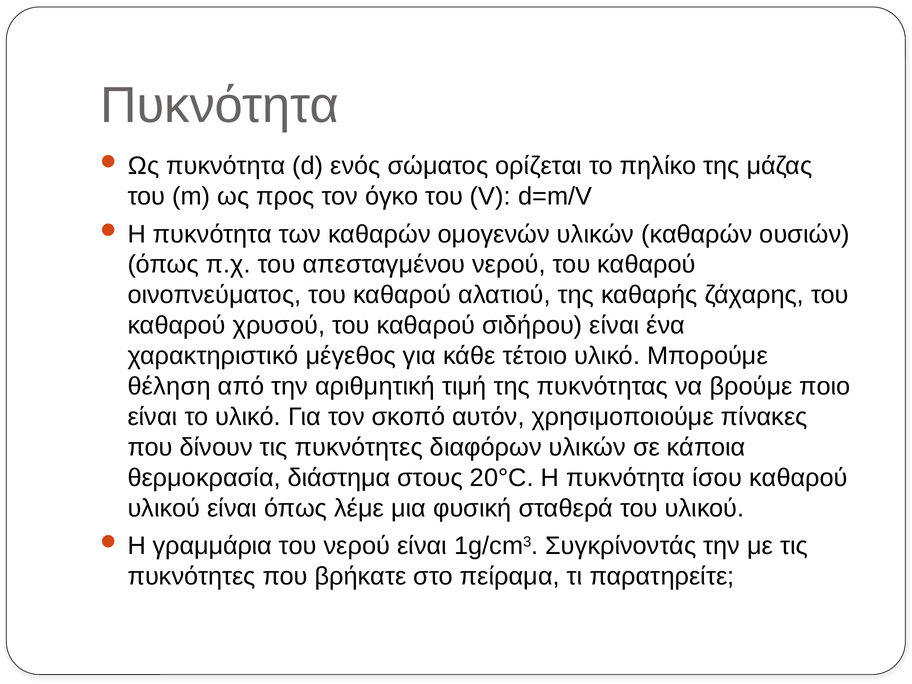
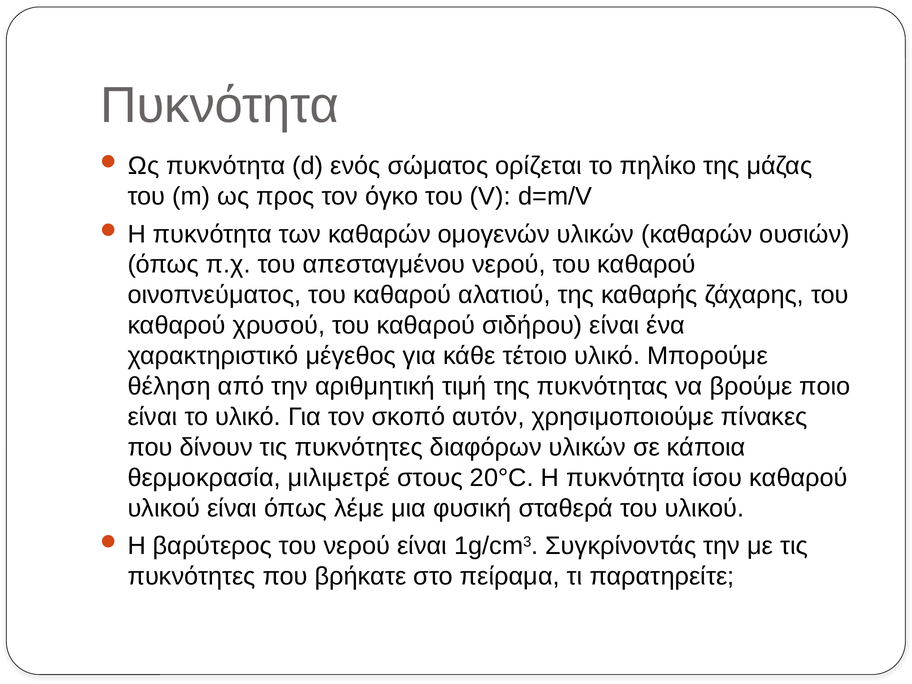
διάστημα: διάστημα -> μιλιμετρέ
γραμμάρια: γραμμάρια -> βαρύτερος
